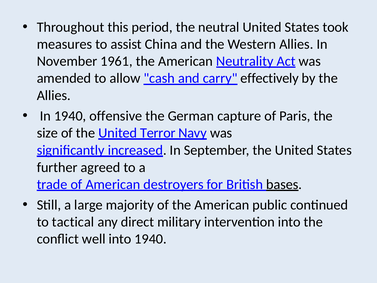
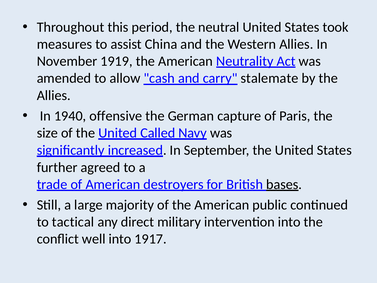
1961: 1961 -> 1919
effectively: effectively -> stalemate
Terror: Terror -> Called
into 1940: 1940 -> 1917
